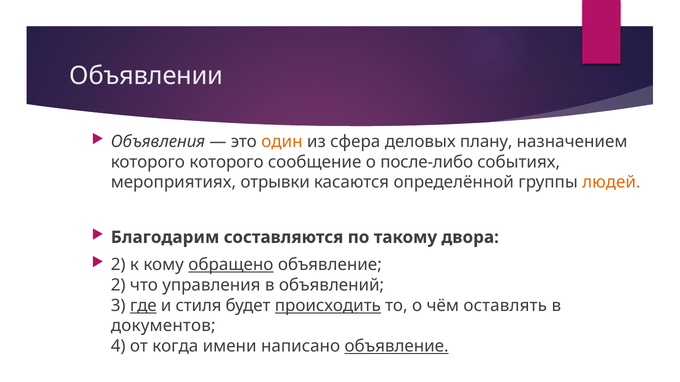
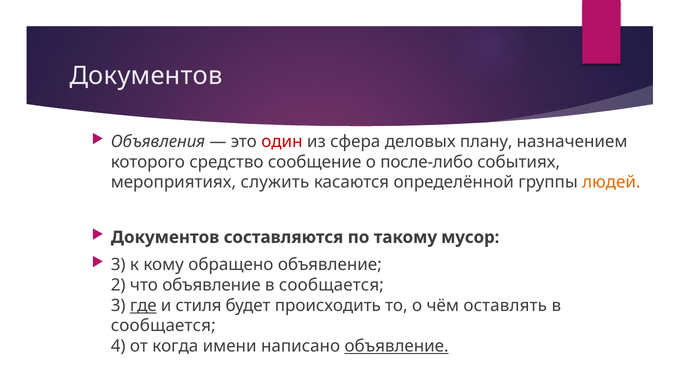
Объявлении at (146, 76): Объявлении -> Документов
один colour: orange -> red
которого которого: которого -> средство
отрывки: отрывки -> служить
Благодарим at (165, 238): Благодарим -> Документов
двора: двора -> мусор
2 at (118, 265): 2 -> 3
обращено underline: present -> none
что управления: управления -> объявление
объявлений at (332, 285): объявлений -> сообщается
происходить underline: present -> none
документов at (163, 326): документов -> сообщается
